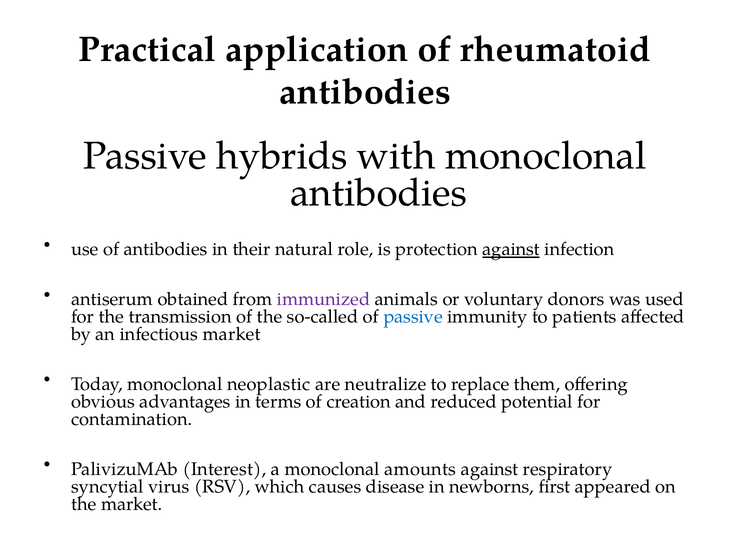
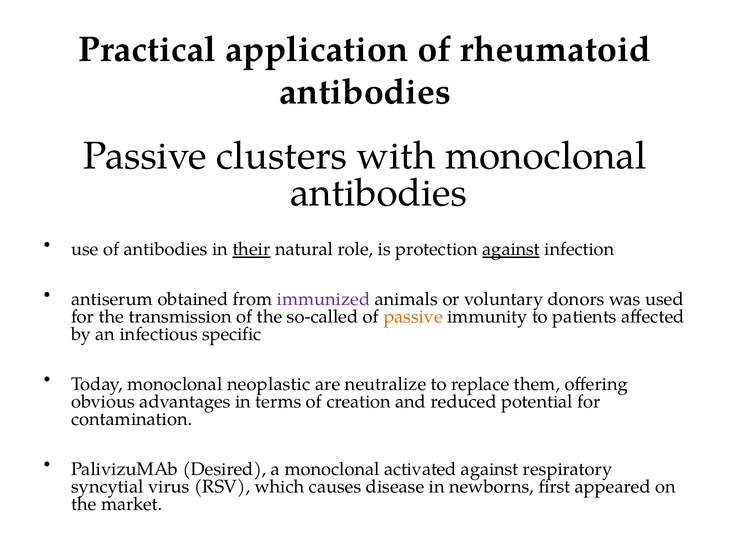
hybrids: hybrids -> clusters
their underline: none -> present
passive at (413, 316) colour: blue -> orange
infectious market: market -> specific
Interest: Interest -> Desired
amounts: amounts -> activated
